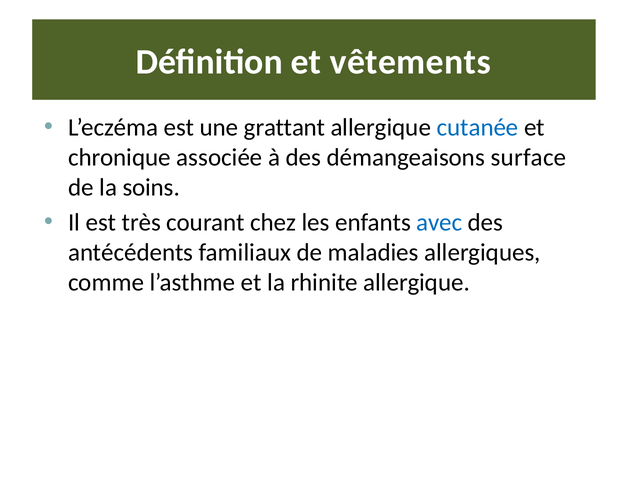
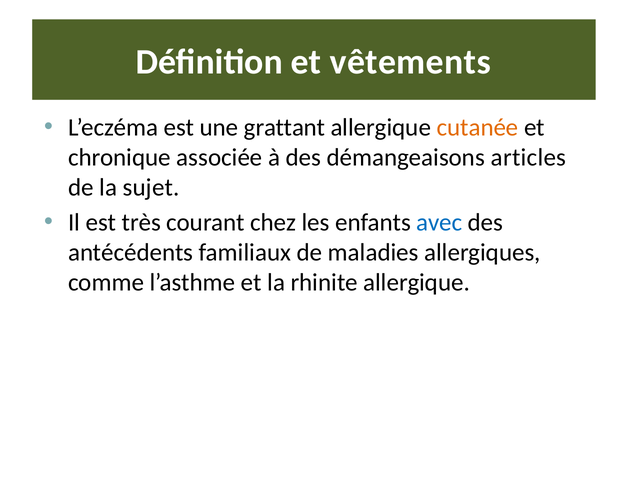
cutanée colour: blue -> orange
surface: surface -> articles
soins: soins -> sujet
